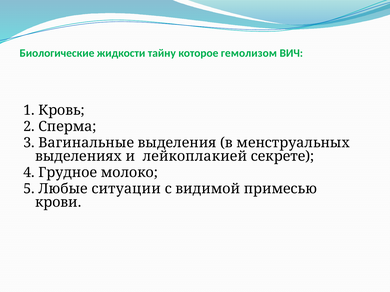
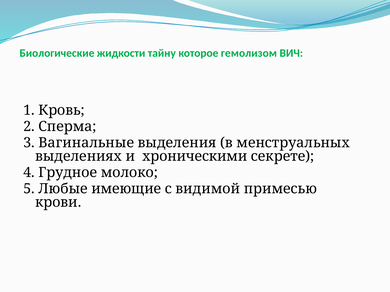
лейкоплакией: лейкоплакией -> хроническими
ситуации: ситуации -> имеющие
